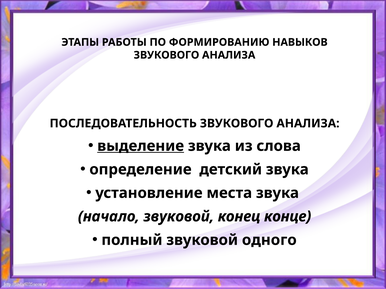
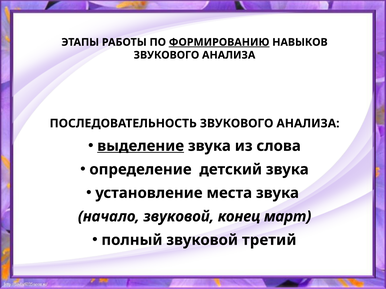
ФОРМИРОВАНИЮ underline: none -> present
конце: конце -> март
одного: одного -> третий
